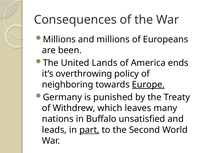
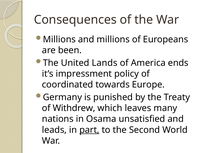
overthrowing: overthrowing -> impressment
neighboring: neighboring -> coordinated
Europe underline: present -> none
Buffalo: Buffalo -> Osama
